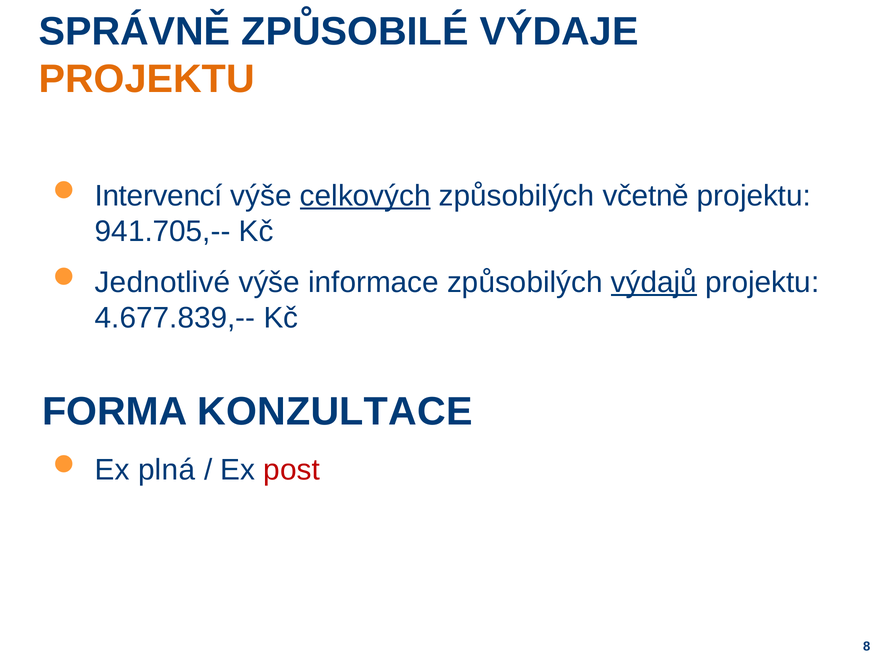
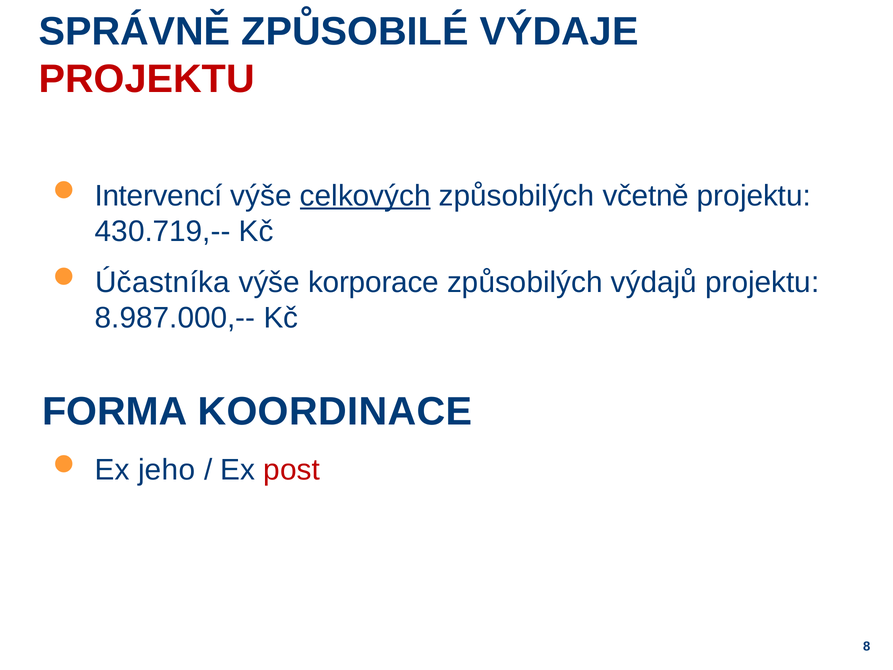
PROJEKTU at (147, 79) colour: orange -> red
941.705,--: 941.705,-- -> 430.719,--
Jednotlivé: Jednotlivé -> Účastníka
informace: informace -> korporace
výdajů underline: present -> none
4.677.839,--: 4.677.839,-- -> 8.987.000,--
KONZULTACE: KONZULTACE -> KOORDINACE
plná: plná -> jeho
